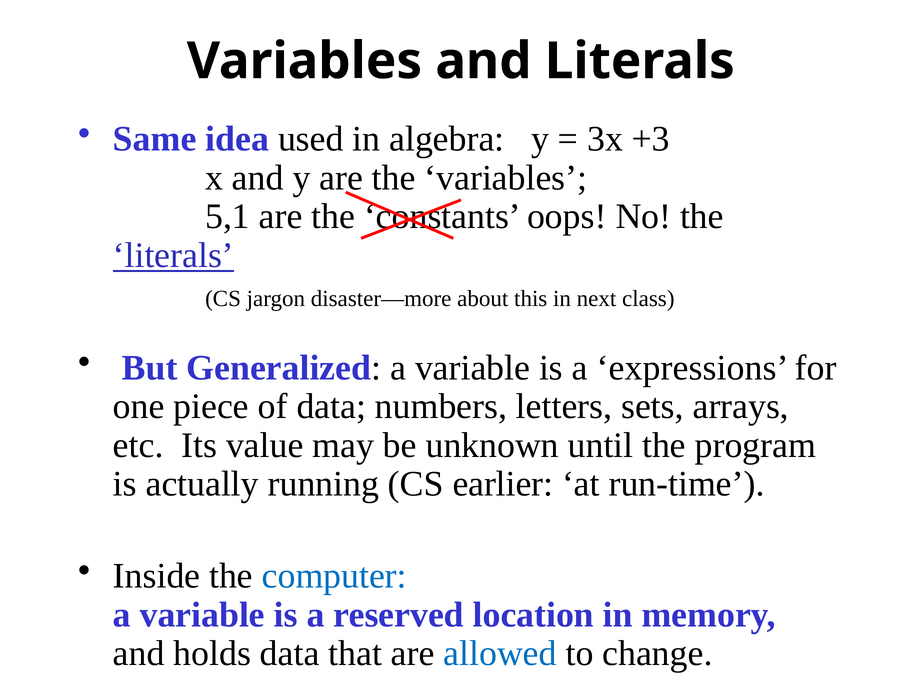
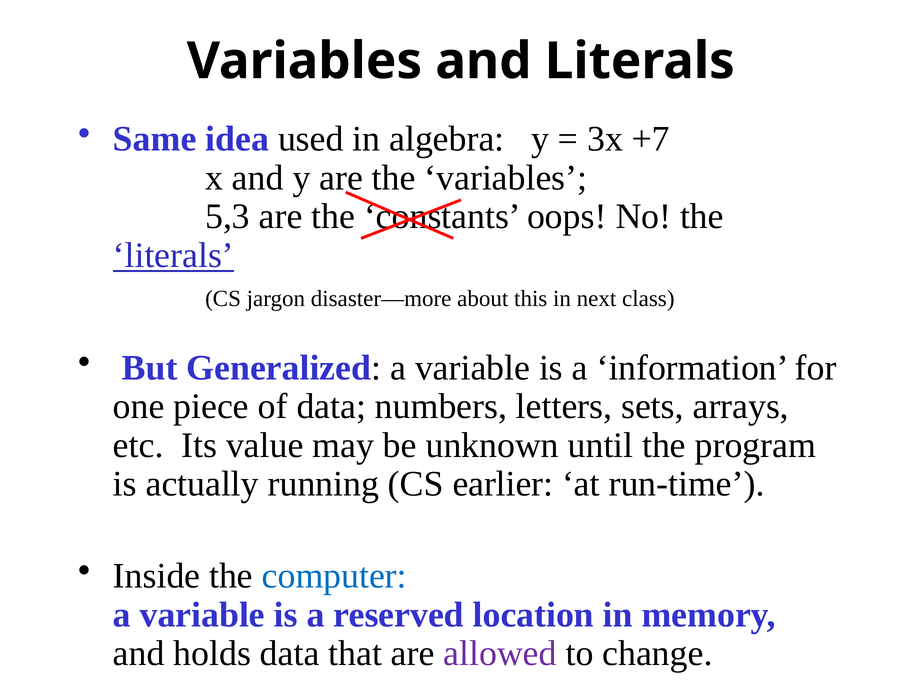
+3: +3 -> +7
5,1: 5,1 -> 5,3
expressions: expressions -> information
allowed colour: blue -> purple
